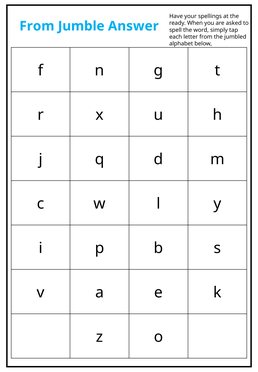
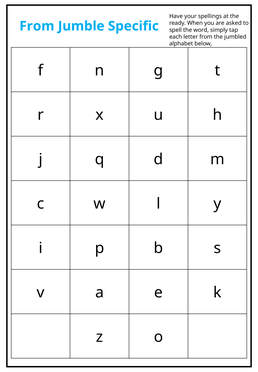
Answer: Answer -> Specific
